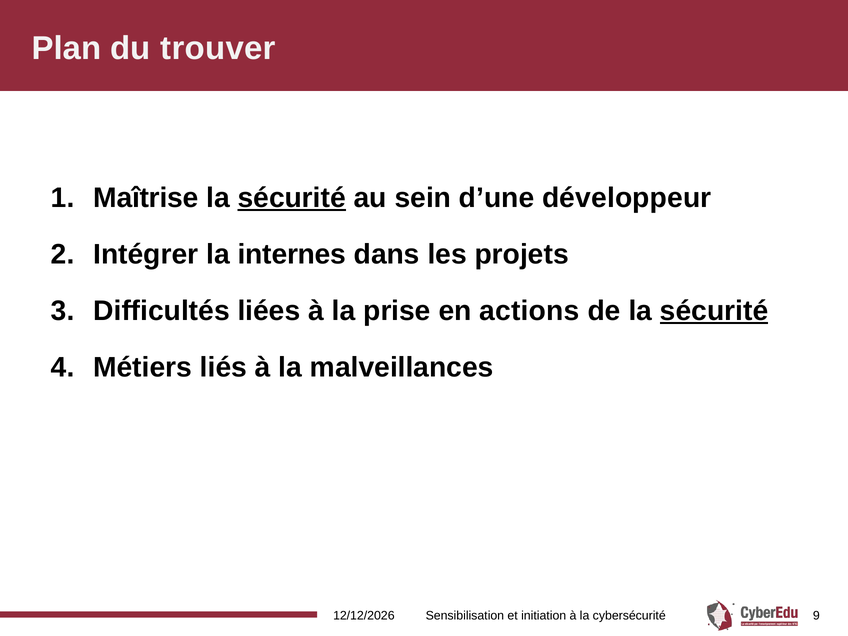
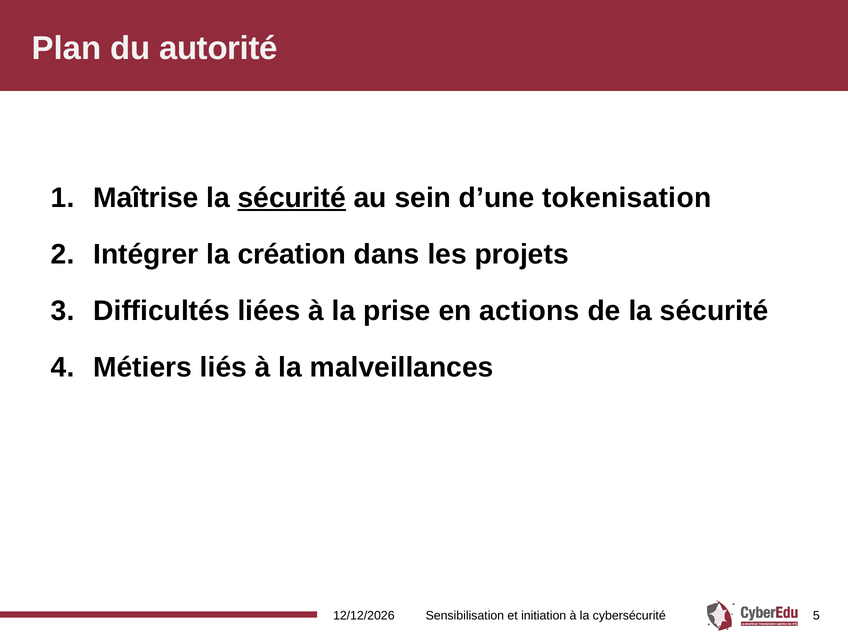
trouver: trouver -> autorité
développeur: développeur -> tokenisation
internes: internes -> création
sécurité at (714, 311) underline: present -> none
9: 9 -> 5
